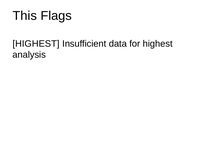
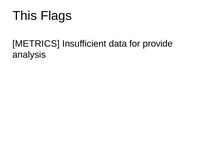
HIGHEST at (36, 44): HIGHEST -> METRICS
for highest: highest -> provide
